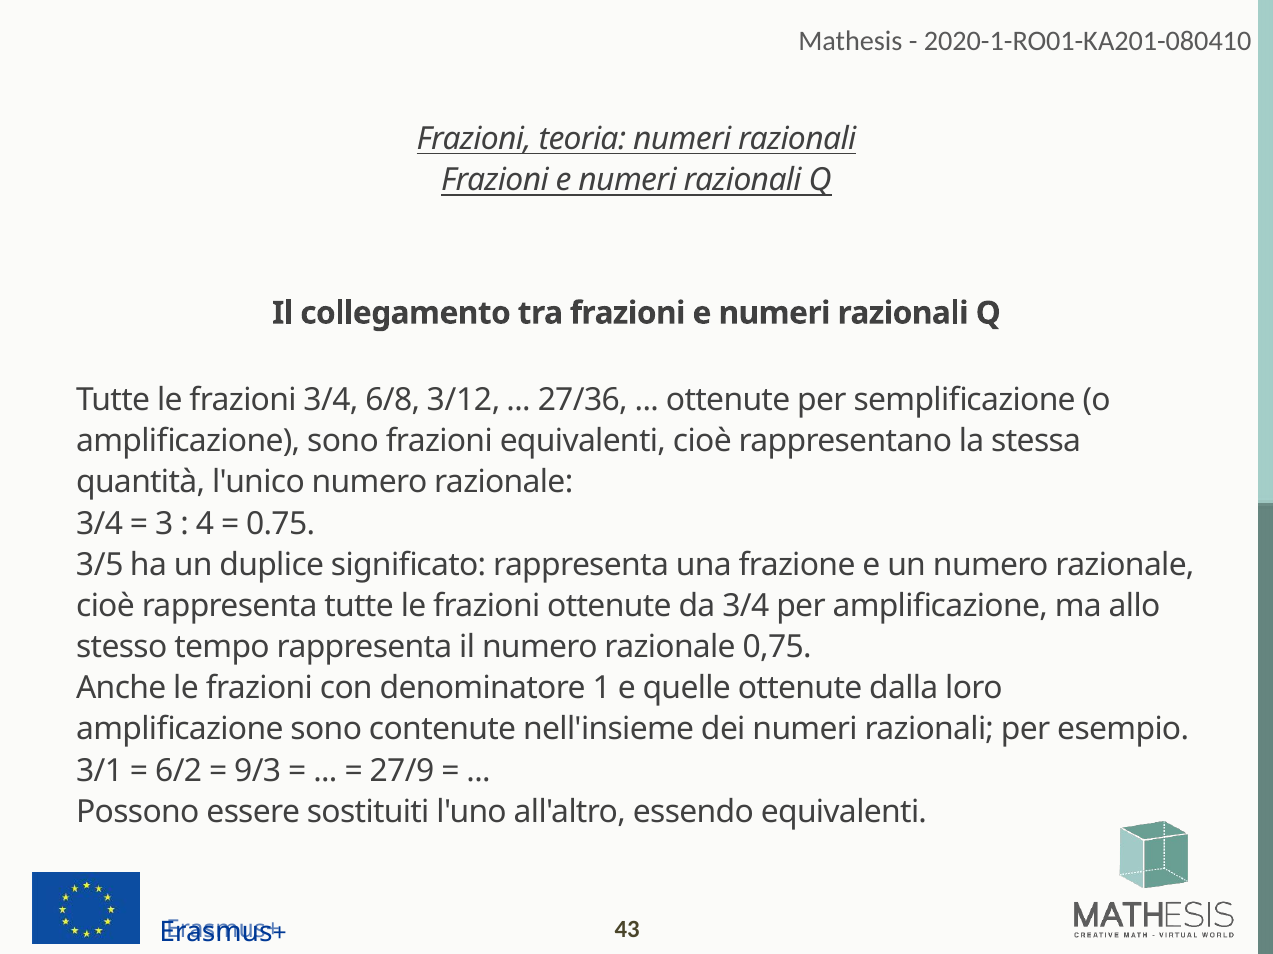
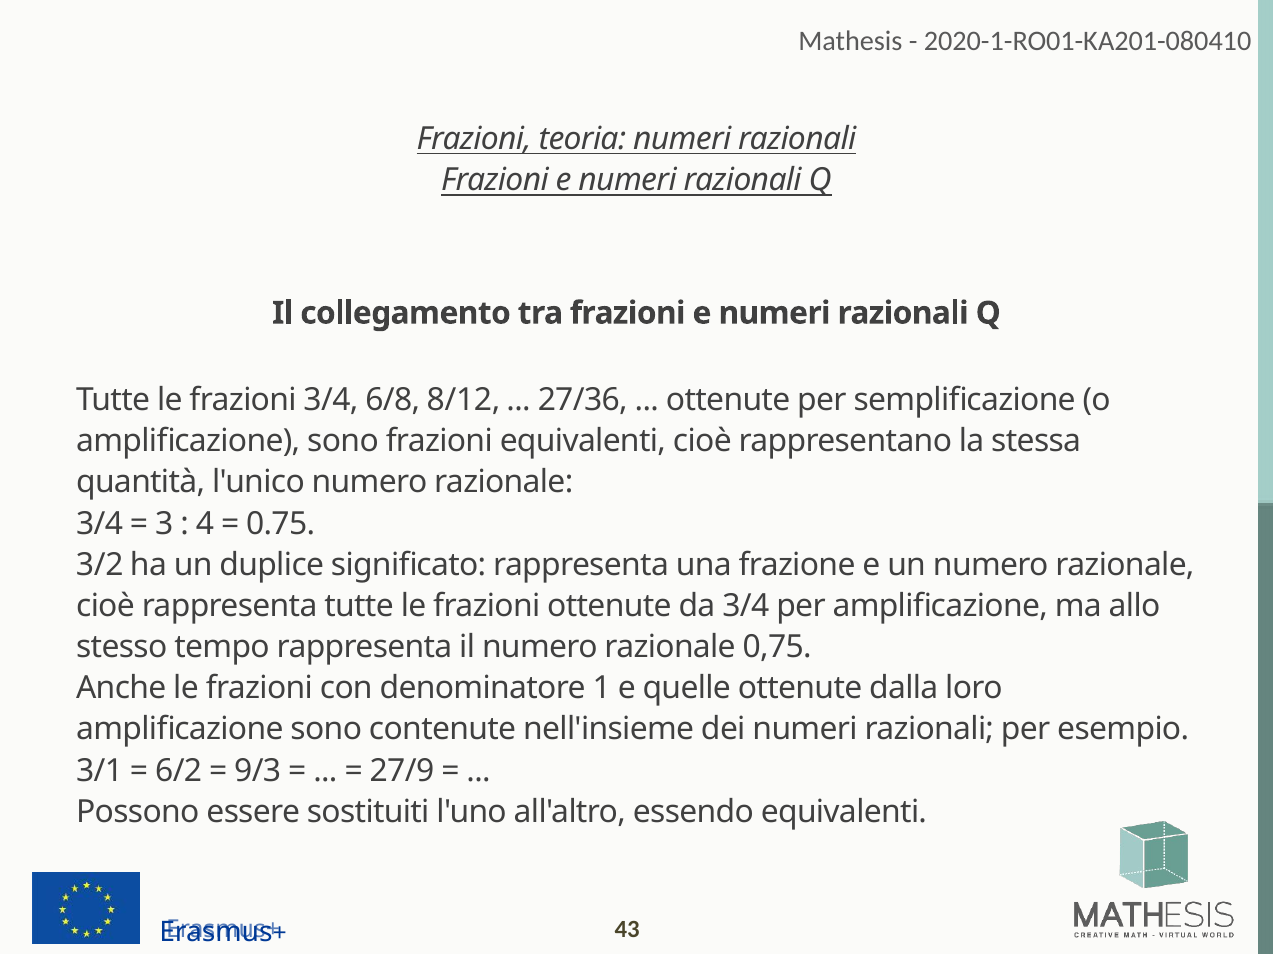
3/12: 3/12 -> 8/12
3/5: 3/5 -> 3/2
